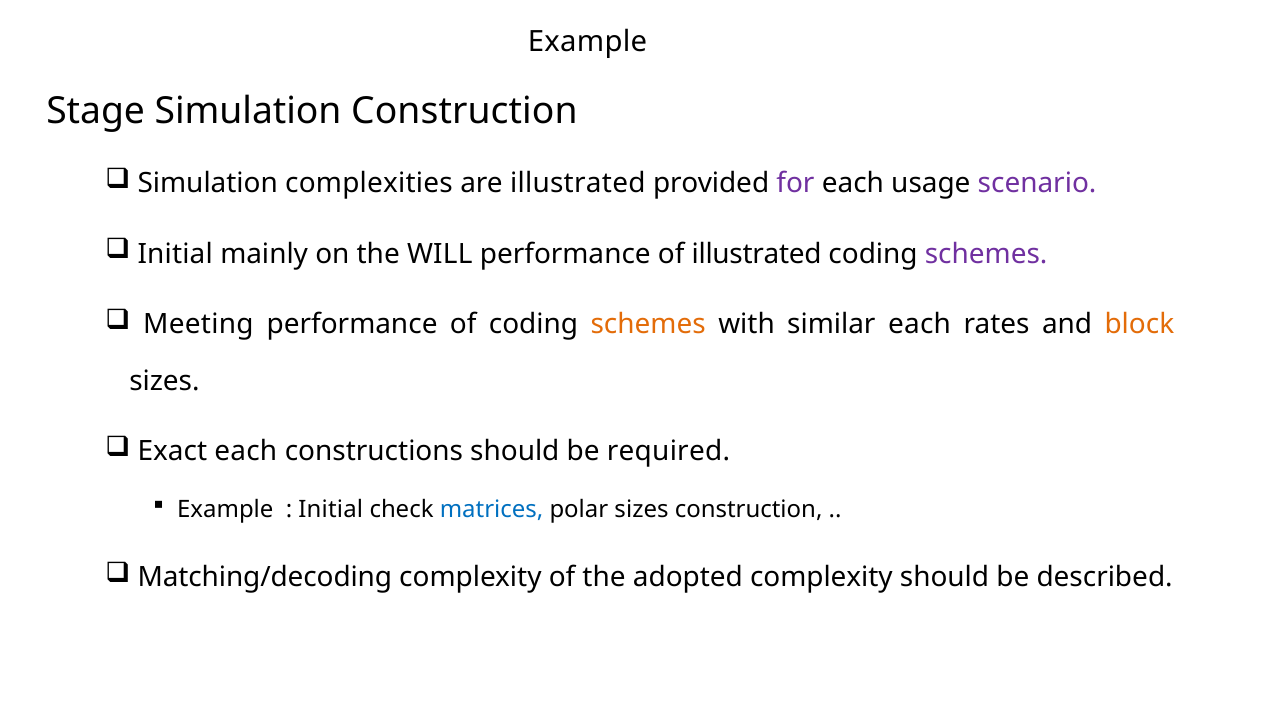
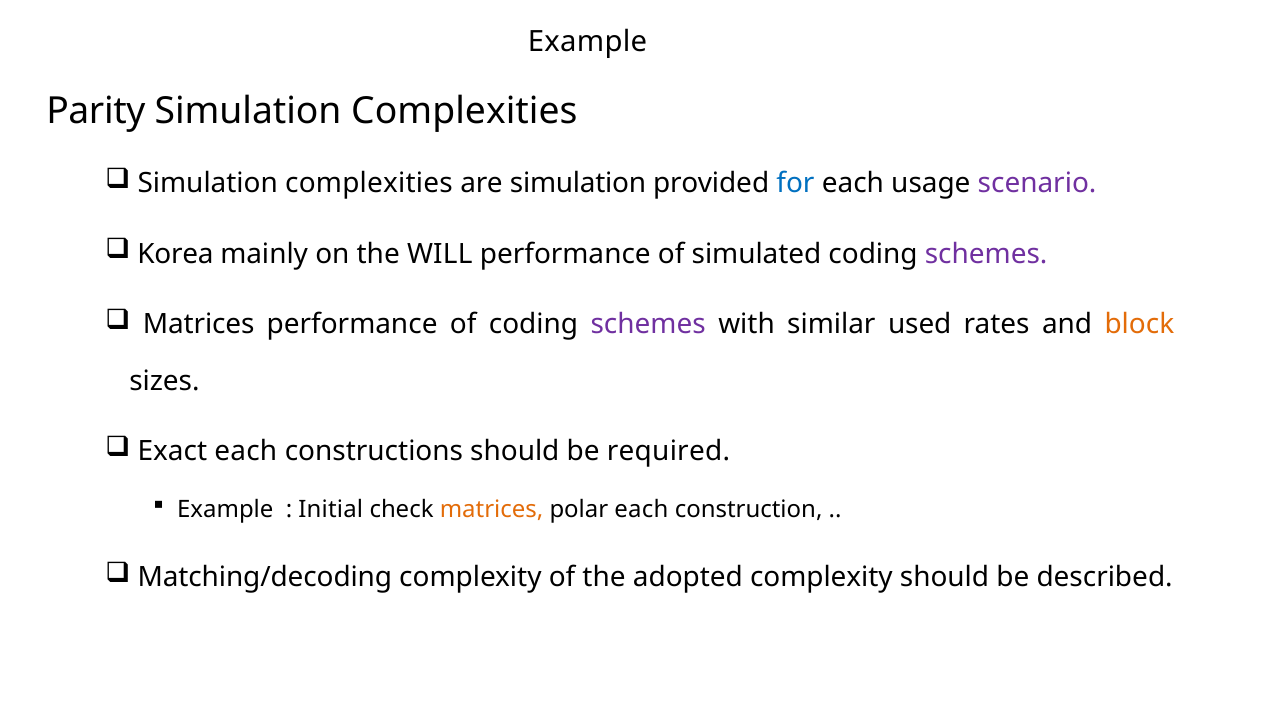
Stage: Stage -> Parity
Construction at (464, 111): Construction -> Complexities
are illustrated: illustrated -> simulation
for colour: purple -> blue
Initial at (175, 254): Initial -> Korea
of illustrated: illustrated -> simulated
Meeting at (198, 324): Meeting -> Matrices
schemes at (648, 324) colour: orange -> purple
similar each: each -> used
matrices at (492, 510) colour: blue -> orange
polar sizes: sizes -> each
